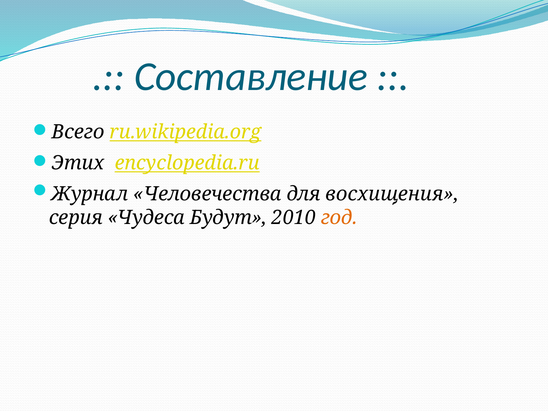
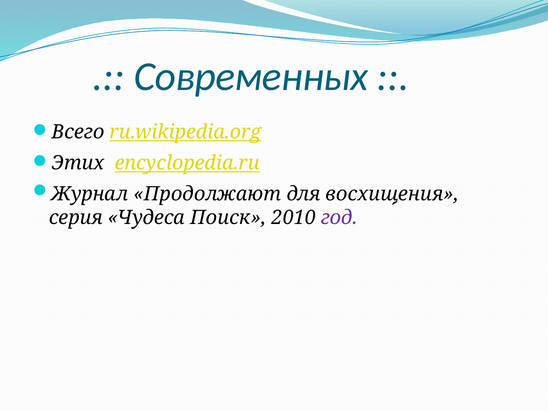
Составление: Составление -> Современных
Человечества: Человечества -> Продолжают
Будут: Будут -> Поиск
год colour: orange -> purple
